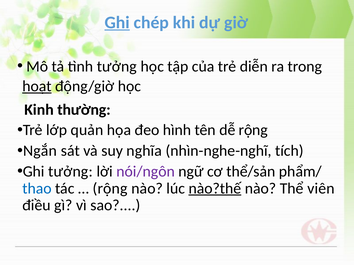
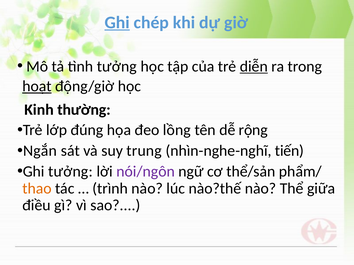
diễn underline: none -> present
quản: quản -> đúng
hình: hình -> lồng
nghĩa: nghĩa -> trung
tích: tích -> tiến
thao colour: blue -> orange
rộng at (110, 189): rộng -> trình
nào?thế underline: present -> none
viên: viên -> giữa
